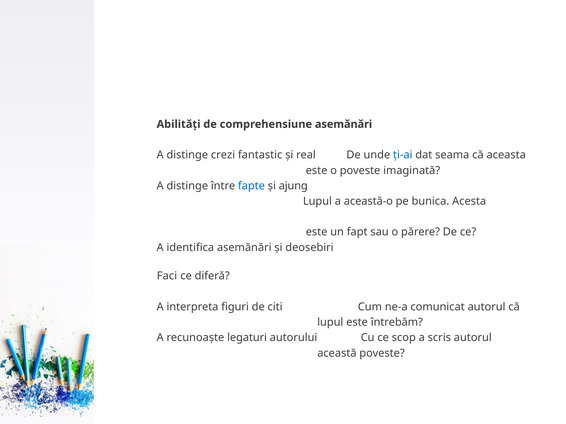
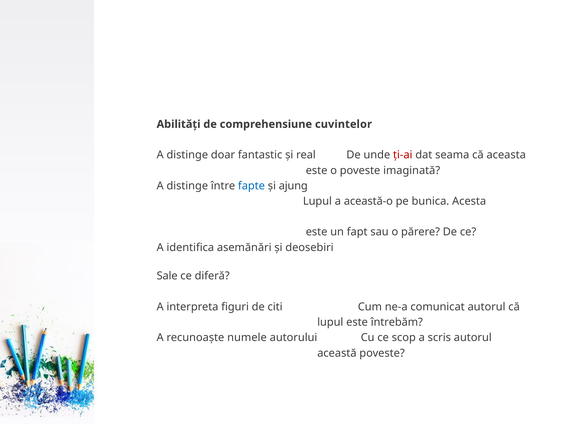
comprehensiune asemănări: asemănări -> cuvintelor
crezi: crezi -> doar
ţi-ai colour: blue -> red
Faci: Faci -> Sale
legaturi: legaturi -> numele
